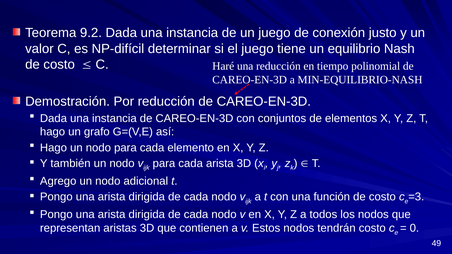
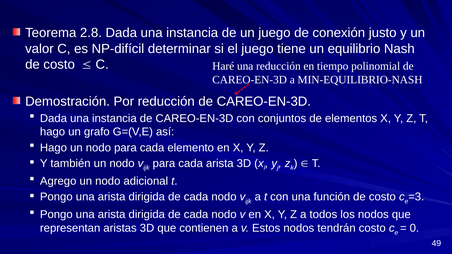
9.2: 9.2 -> 2.8
